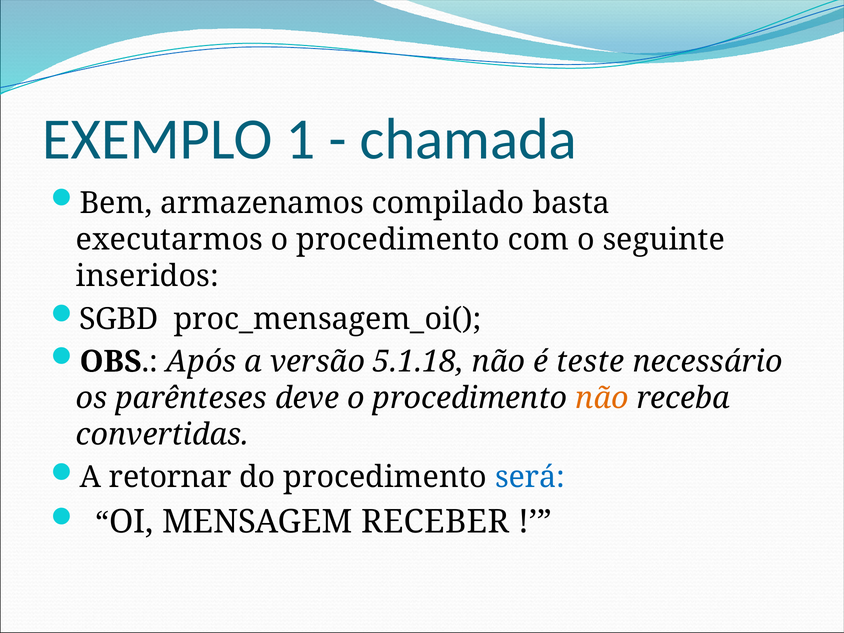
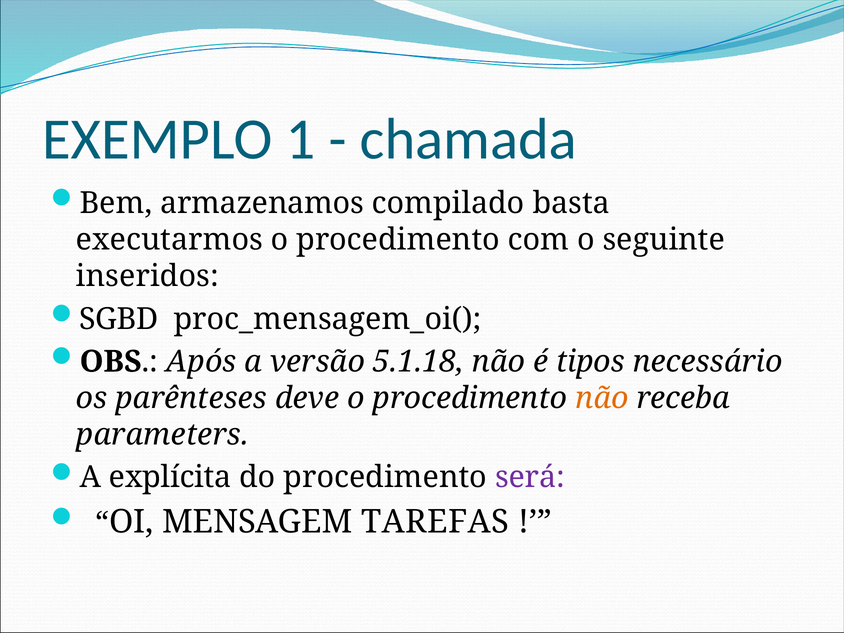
teste: teste -> tipos
convertidas: convertidas -> parameters
retornar: retornar -> explícita
será colour: blue -> purple
RECEBER: RECEBER -> TAREFAS
